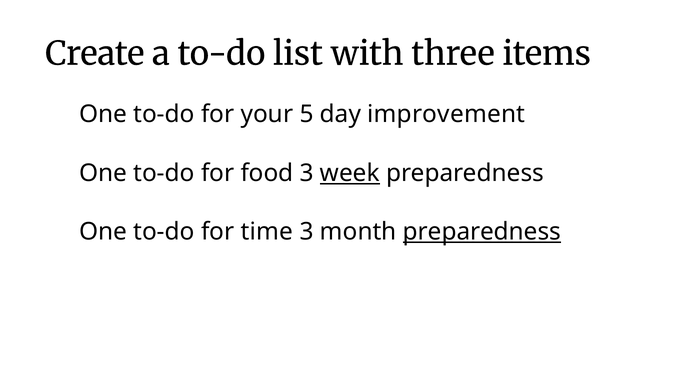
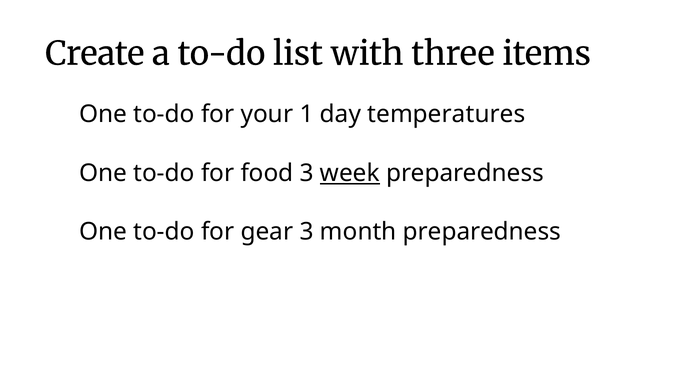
your 5: 5 -> 1
improvement: improvement -> temperatures
time: time -> gear
preparedness at (482, 232) underline: present -> none
